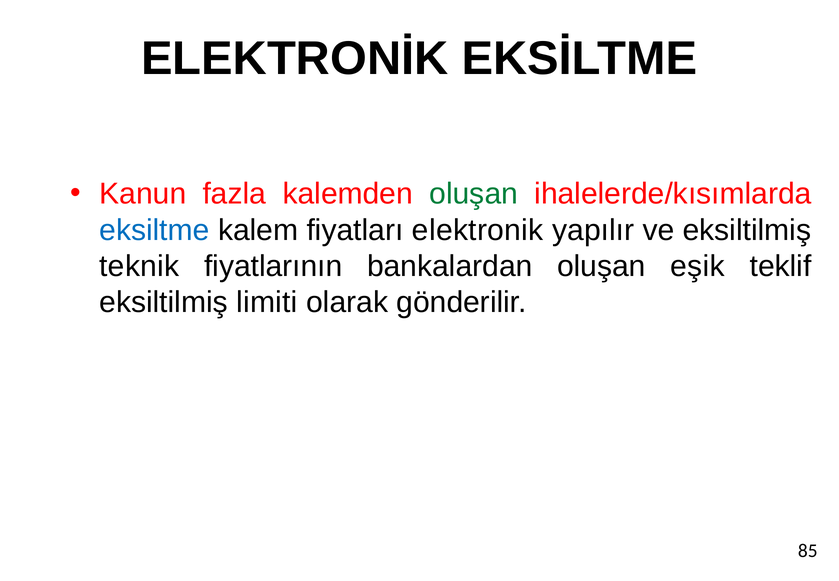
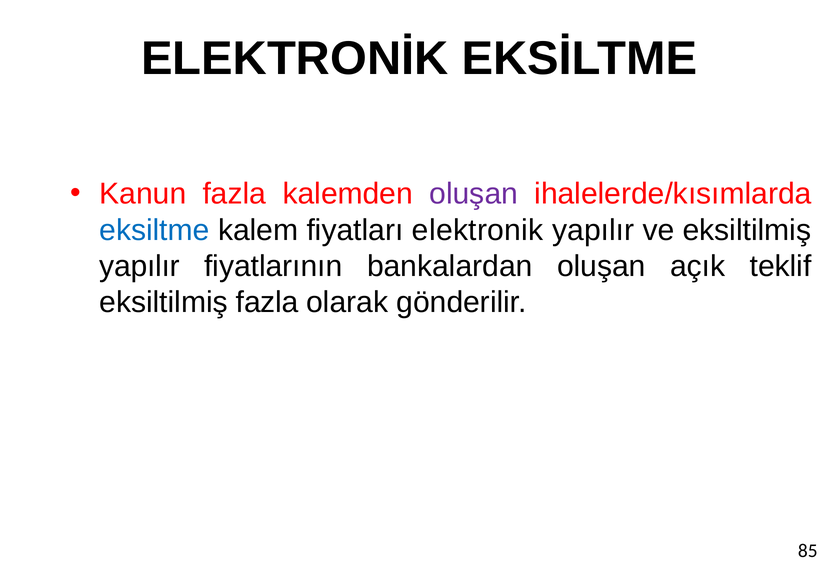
oluşan at (474, 194) colour: green -> purple
teknik at (139, 266): teknik -> yapılır
eşik: eşik -> açık
eksiltilmiş limiti: limiti -> fazla
